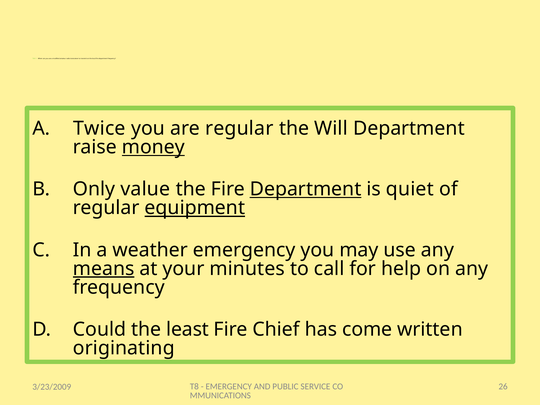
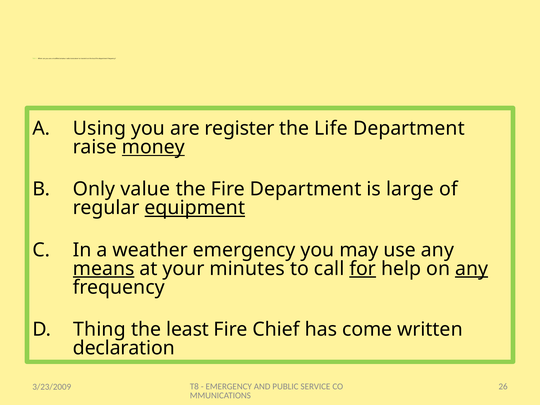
Twice: Twice -> Using
are regular: regular -> register
Will: Will -> Life
Department at (306, 189) underline: present -> none
quiet: quiet -> large
for underline: none -> present
any at (472, 269) underline: none -> present
Could: Could -> Thing
originating: originating -> declaration
